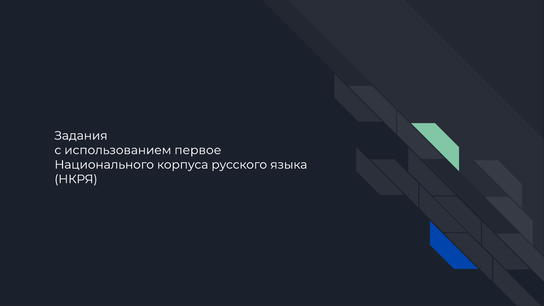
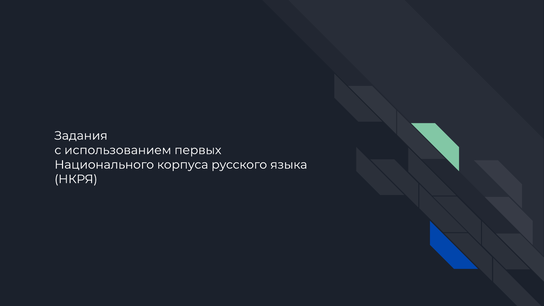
первое: первое -> первых
